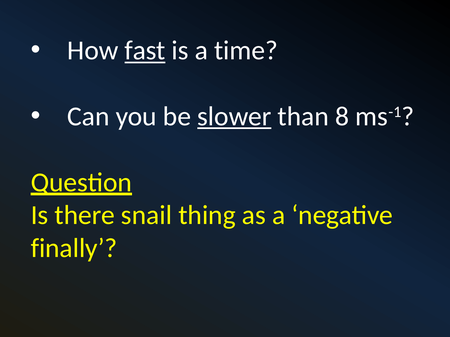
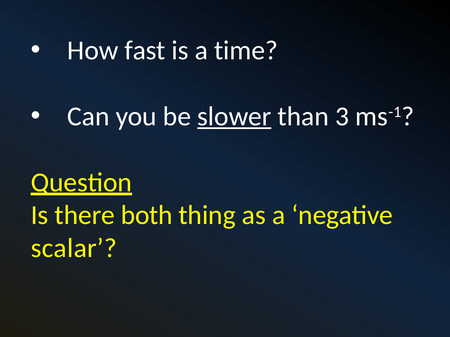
fast underline: present -> none
8: 8 -> 3
snail: snail -> both
finally: finally -> scalar
